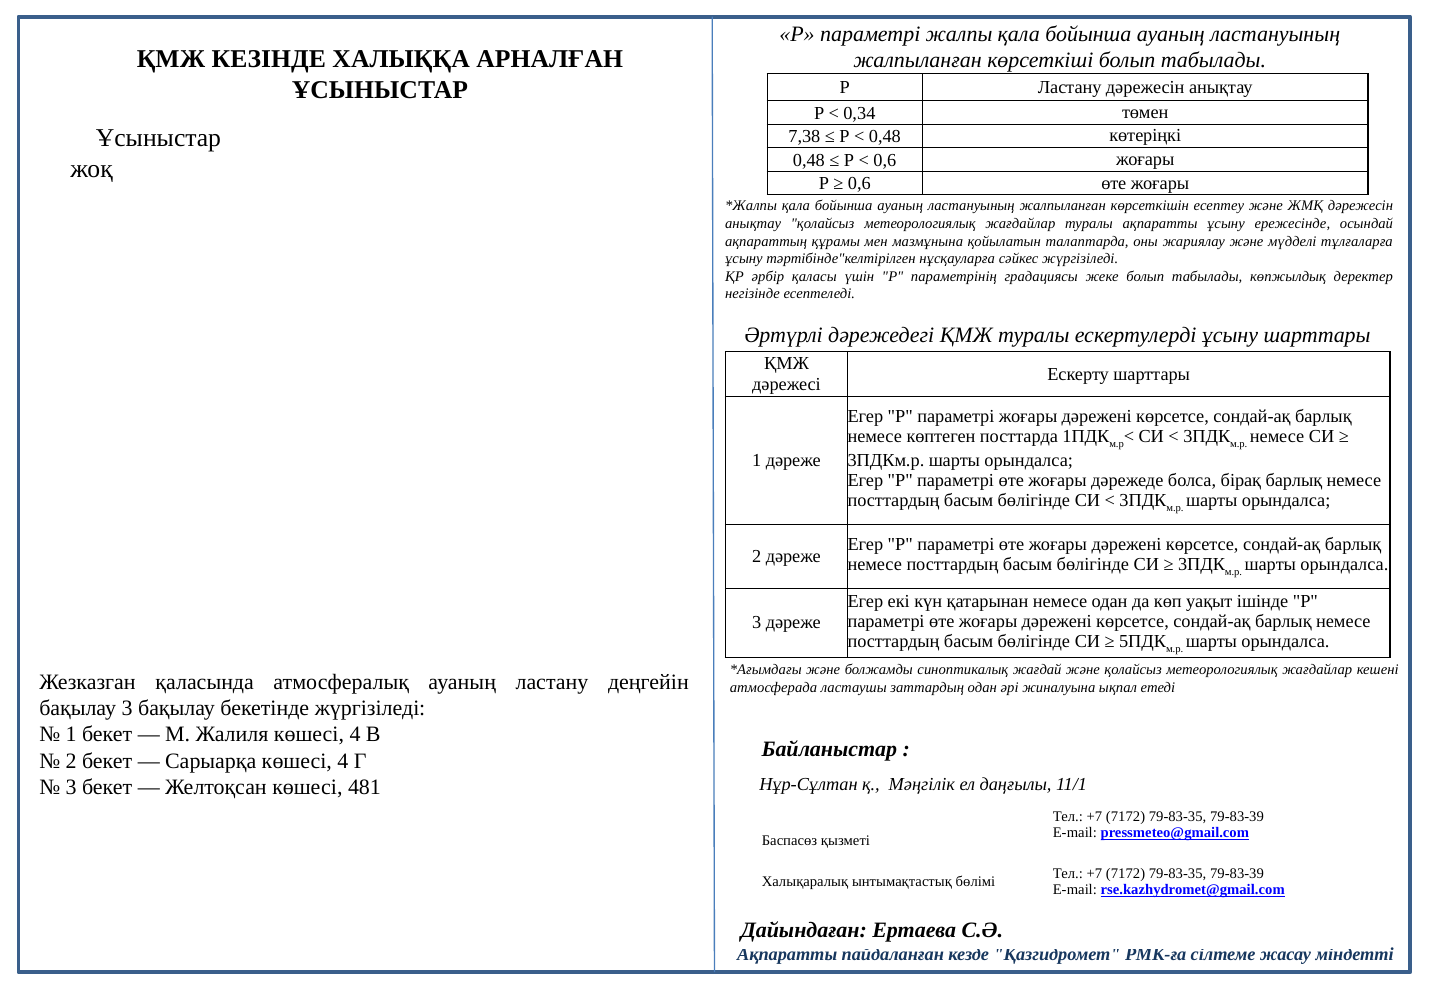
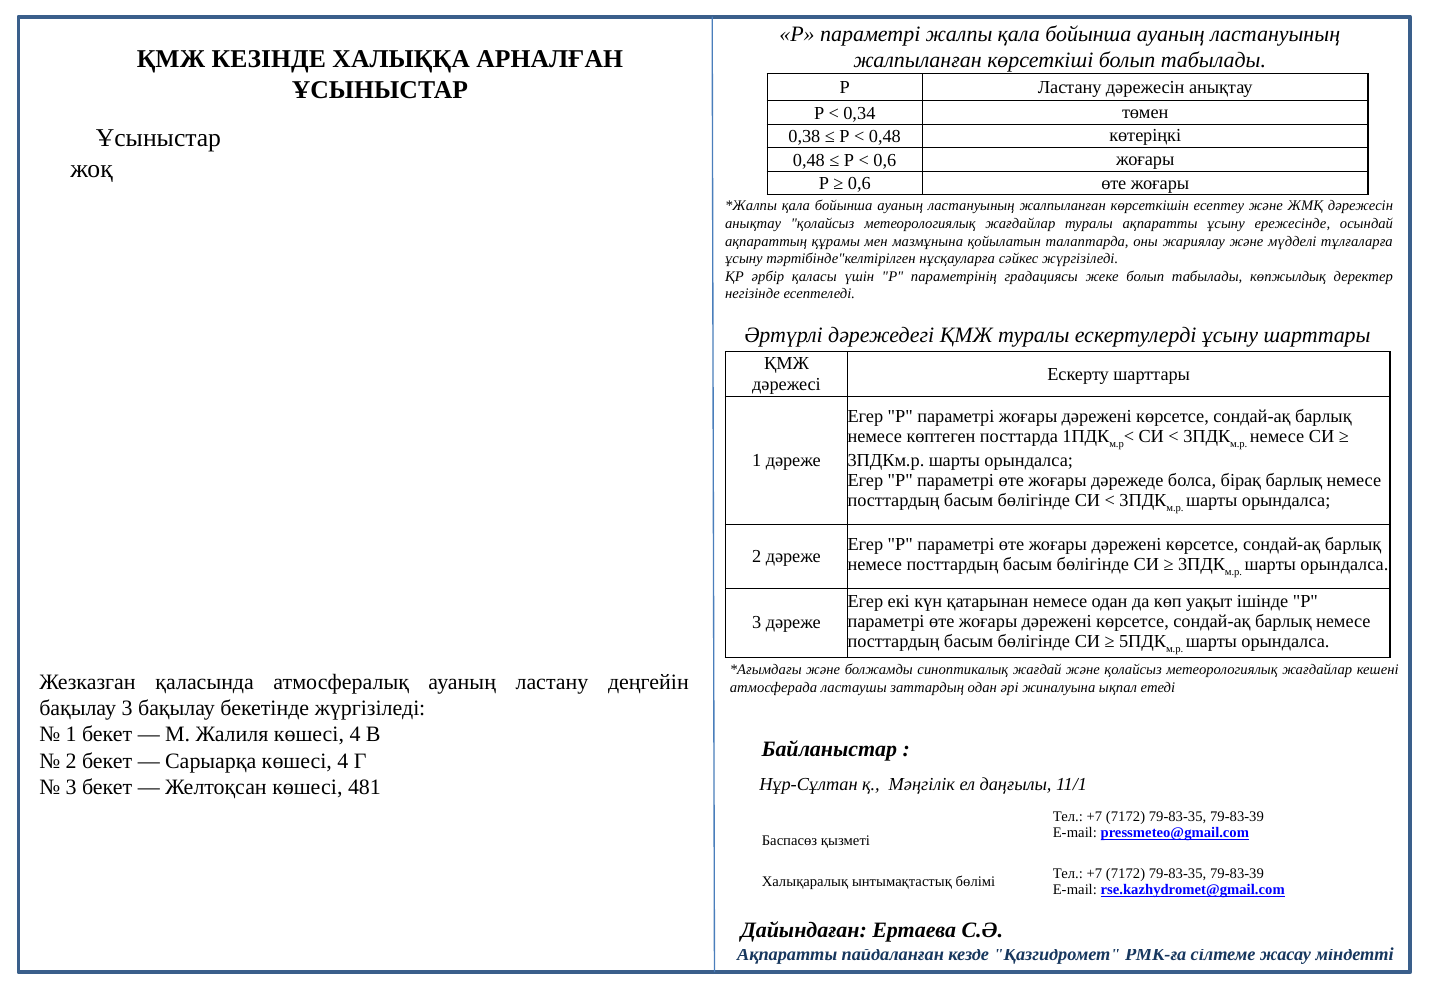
7,38: 7,38 -> 0,38
